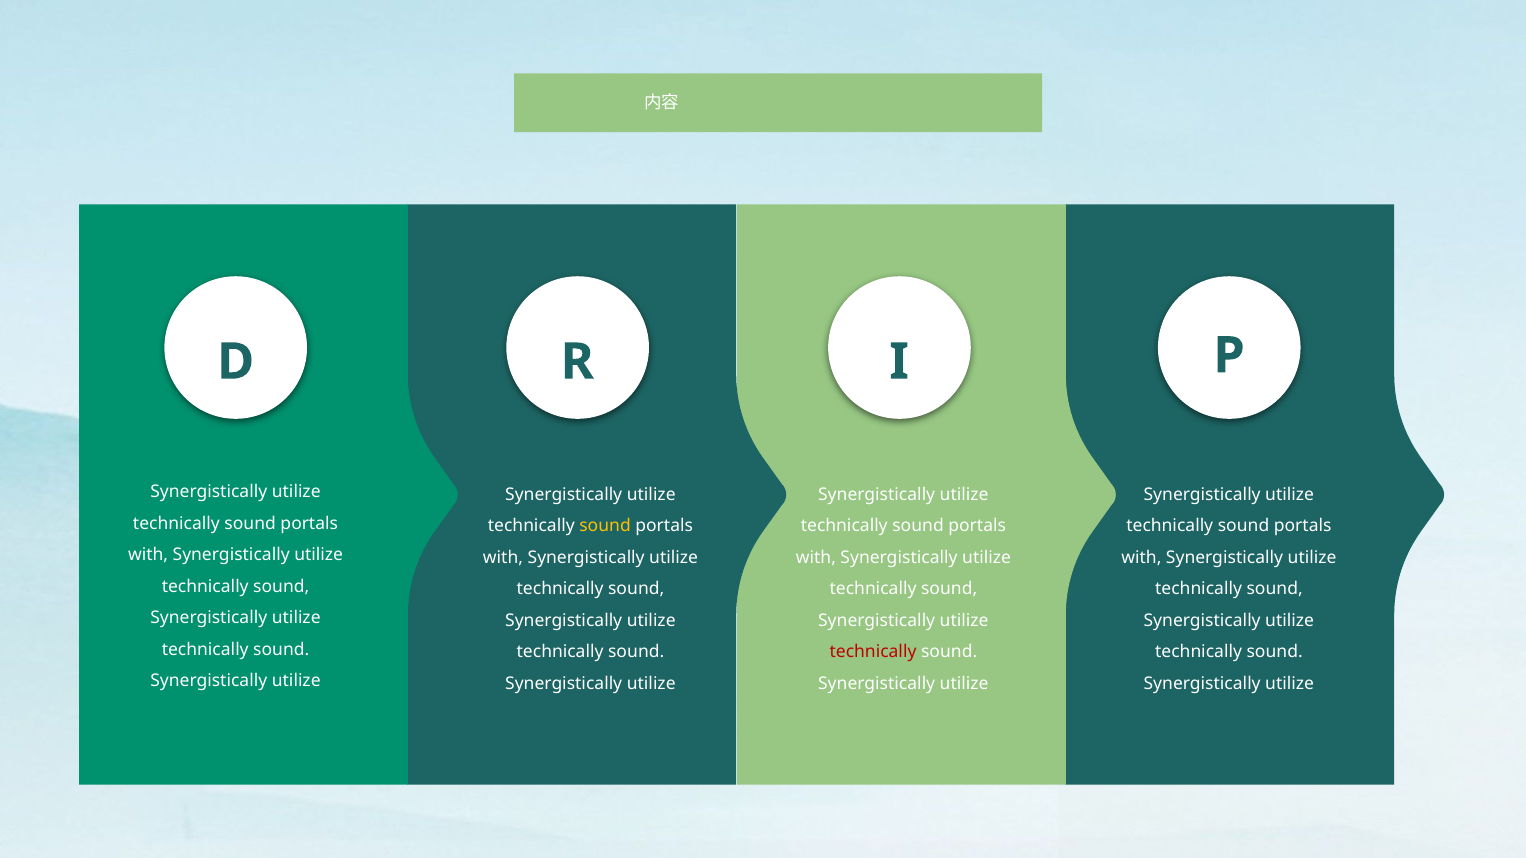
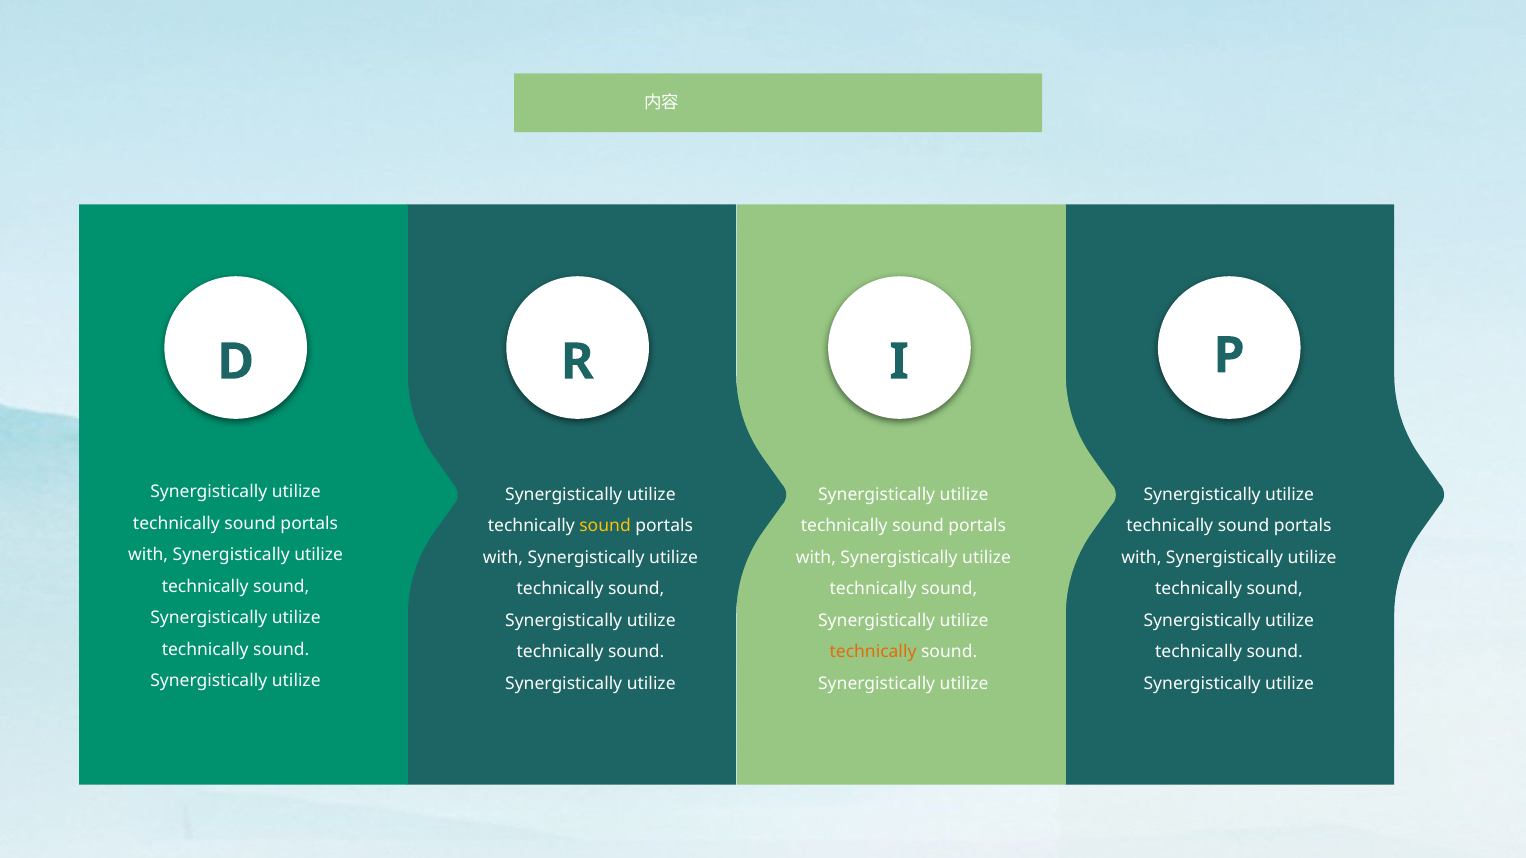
technically at (873, 652) colour: red -> orange
